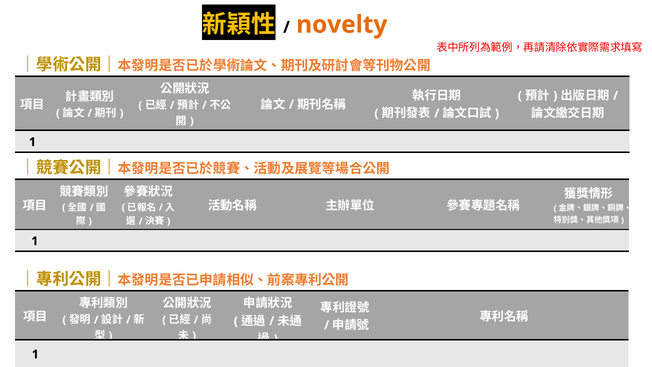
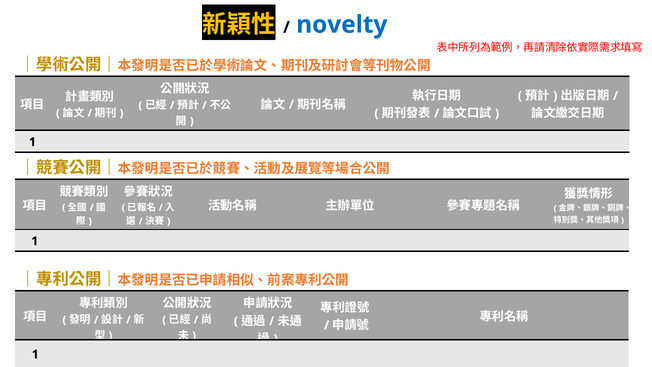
novelty colour: orange -> blue
